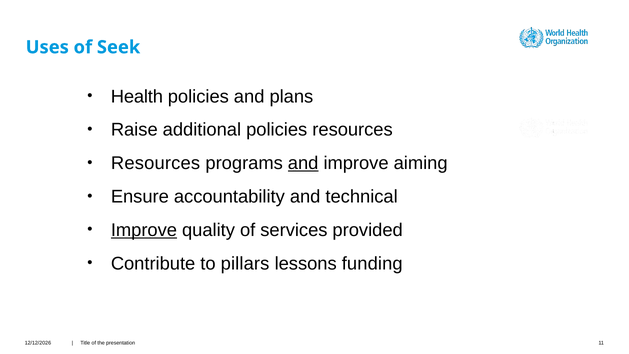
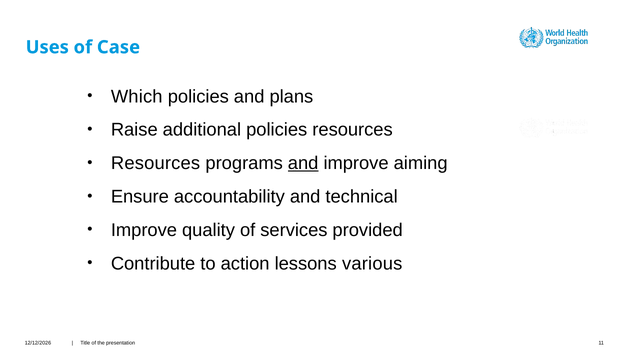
Seek: Seek -> Case
Health: Health -> Which
Improve at (144, 230) underline: present -> none
pillars: pillars -> action
funding: funding -> various
